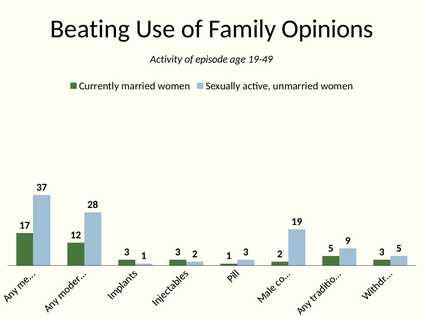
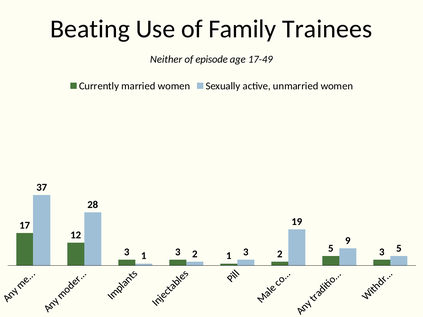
Opinions: Opinions -> Trainees
Activity: Activity -> Neither
19-49: 19-49 -> 17-49
